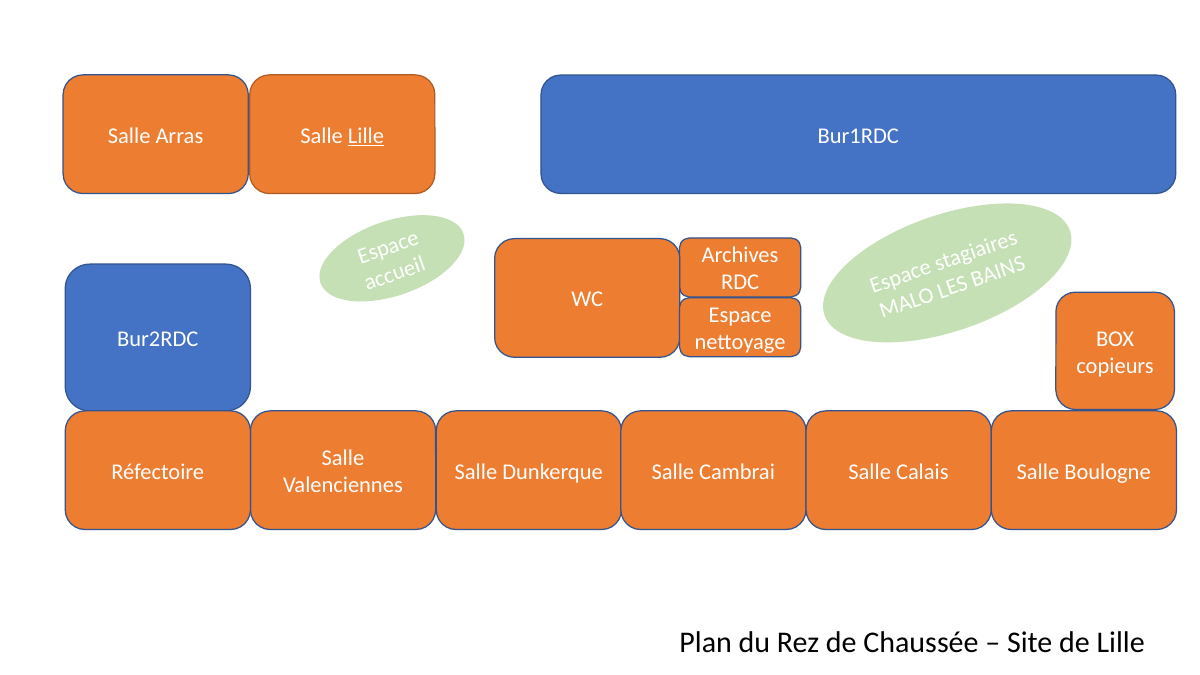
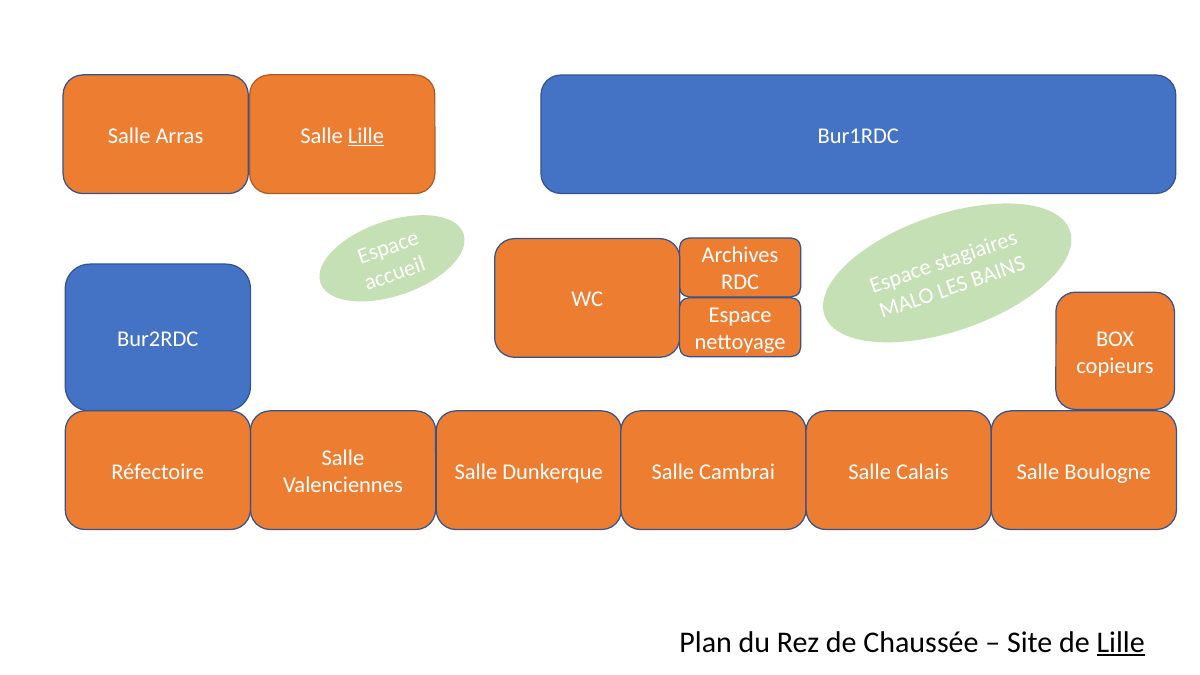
Lille at (1121, 642) underline: none -> present
